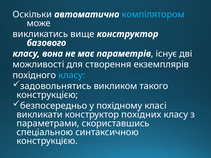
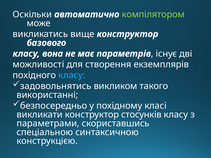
компілятором colour: light blue -> light green
конструкцією at (47, 95): конструкцією -> використанні
похідних: похідних -> стосунків
